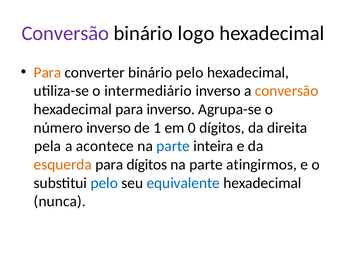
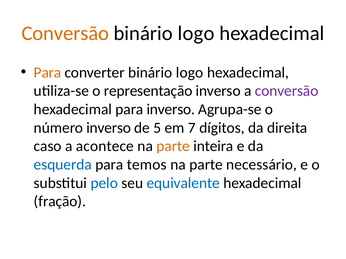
Conversão at (65, 33) colour: purple -> orange
converter binário pelo: pelo -> logo
intermediário: intermediário -> representação
conversão at (287, 91) colour: orange -> purple
1: 1 -> 5
0: 0 -> 7
pela: pela -> caso
parte at (173, 146) colour: blue -> orange
esquerda colour: orange -> blue
para dígitos: dígitos -> temos
atingirmos: atingirmos -> necessário
nunca: nunca -> fração
